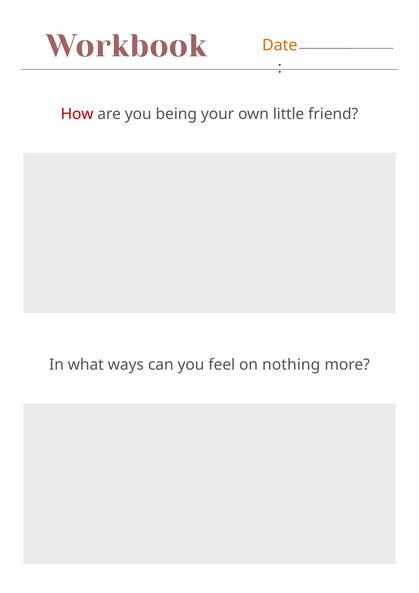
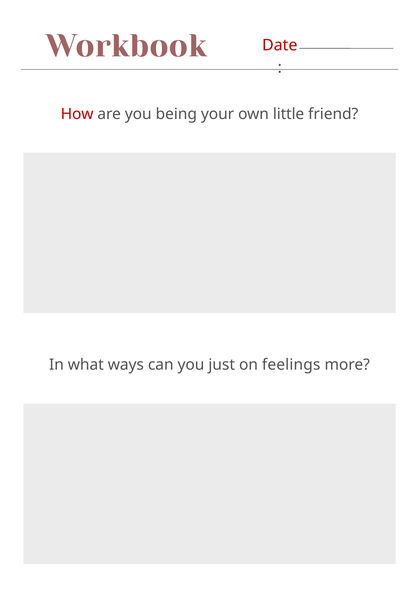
Date colour: orange -> red
feel: feel -> just
nothing: nothing -> feelings
